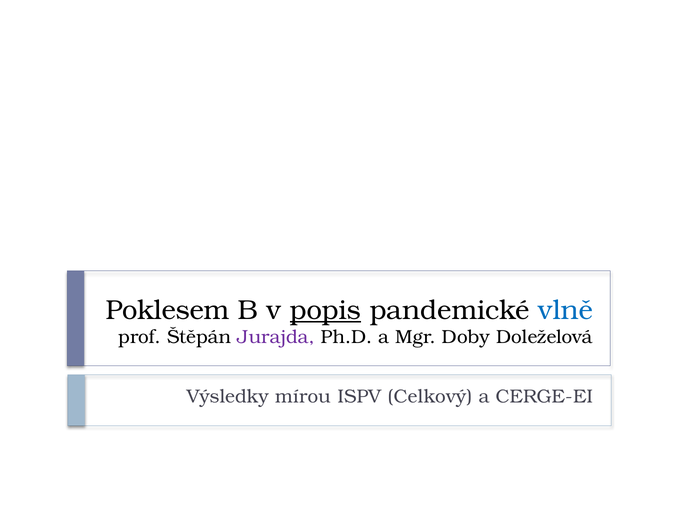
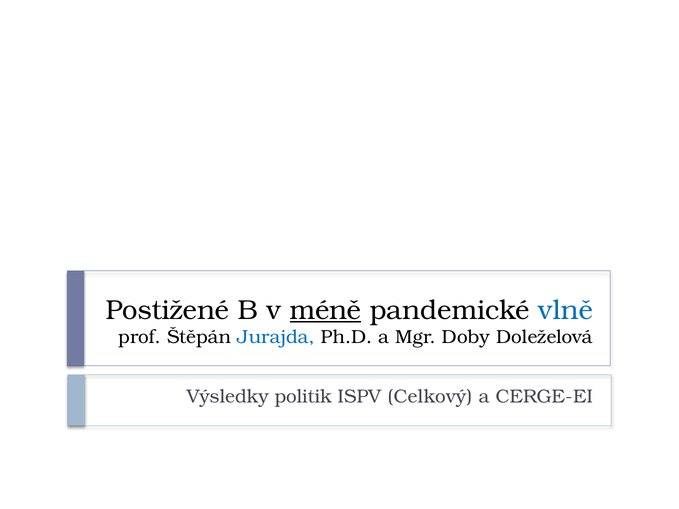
Poklesem: Poklesem -> Postižené
popis: popis -> méně
Jurajda colour: purple -> blue
mírou: mírou -> politik
